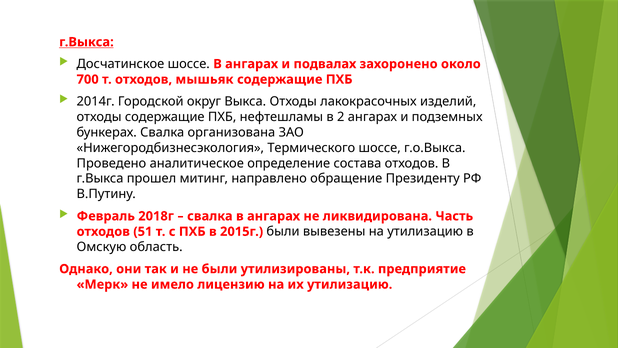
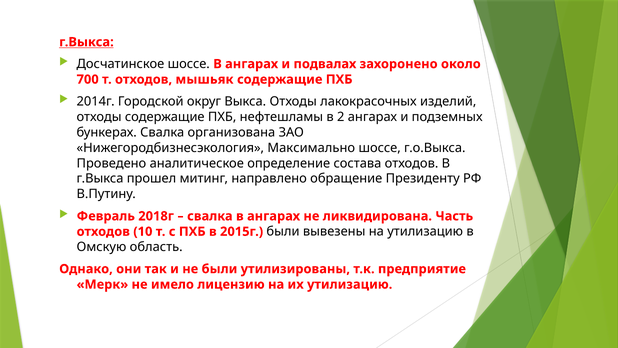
Термического: Термического -> Максимально
51: 51 -> 10
